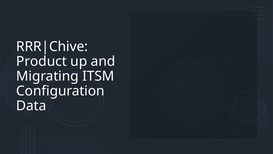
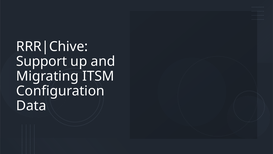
Product: Product -> Support
